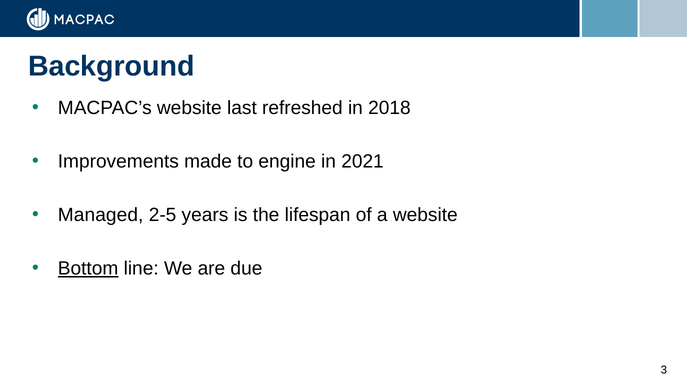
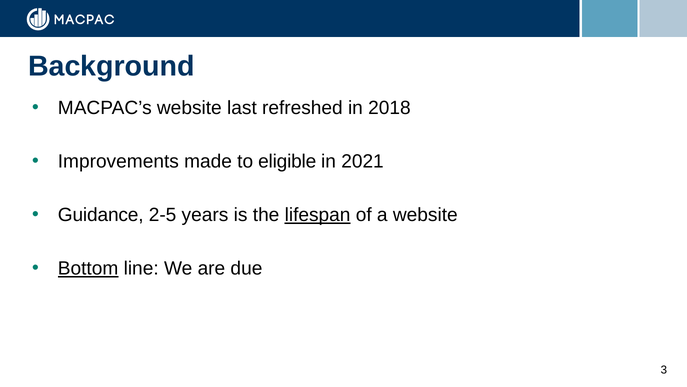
engine: engine -> eligible
Managed: Managed -> Guidance
lifespan underline: none -> present
